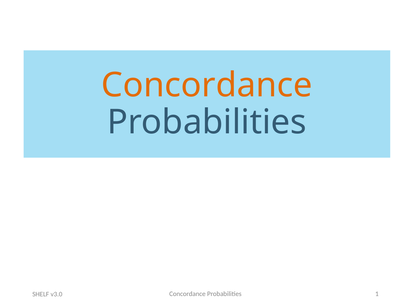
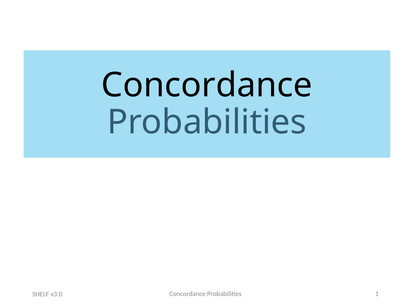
Concordance at (207, 85) colour: orange -> black
